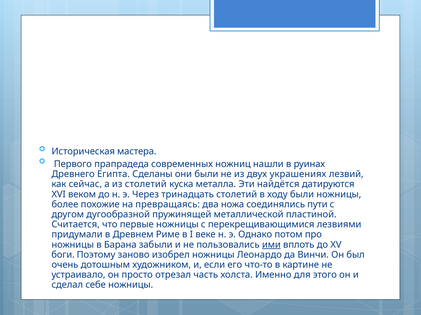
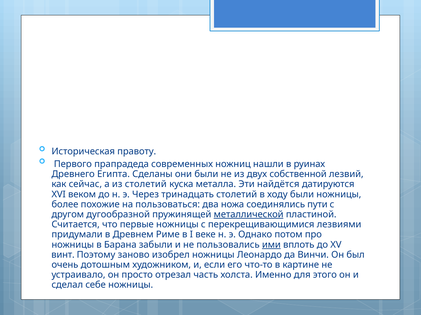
мастера: мастера -> правоту
украшениях: украшениях -> собственной
превращаясь: превращаясь -> пользоваться
металлической underline: none -> present
боги: боги -> винт
